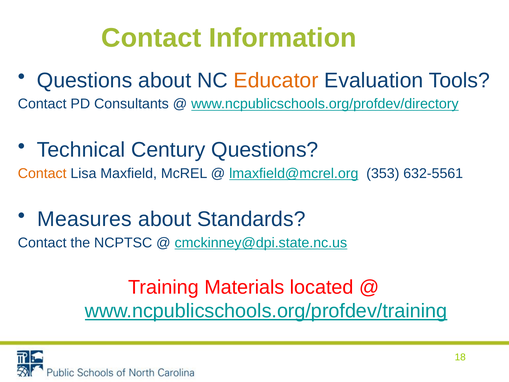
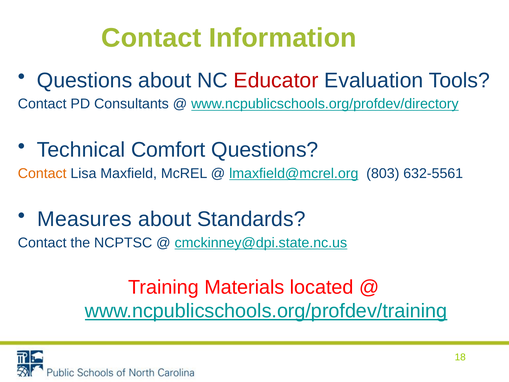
Educator colour: orange -> red
Century: Century -> Comfort
353: 353 -> 803
